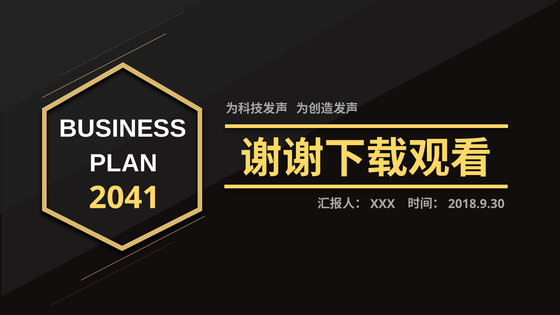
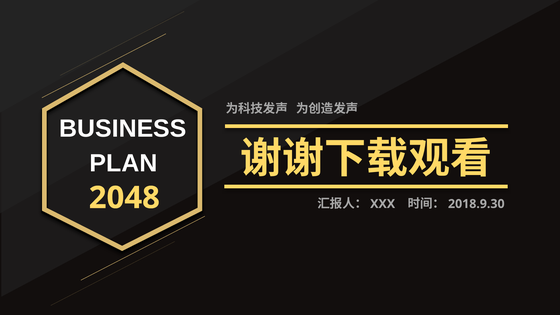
2041: 2041 -> 2048
